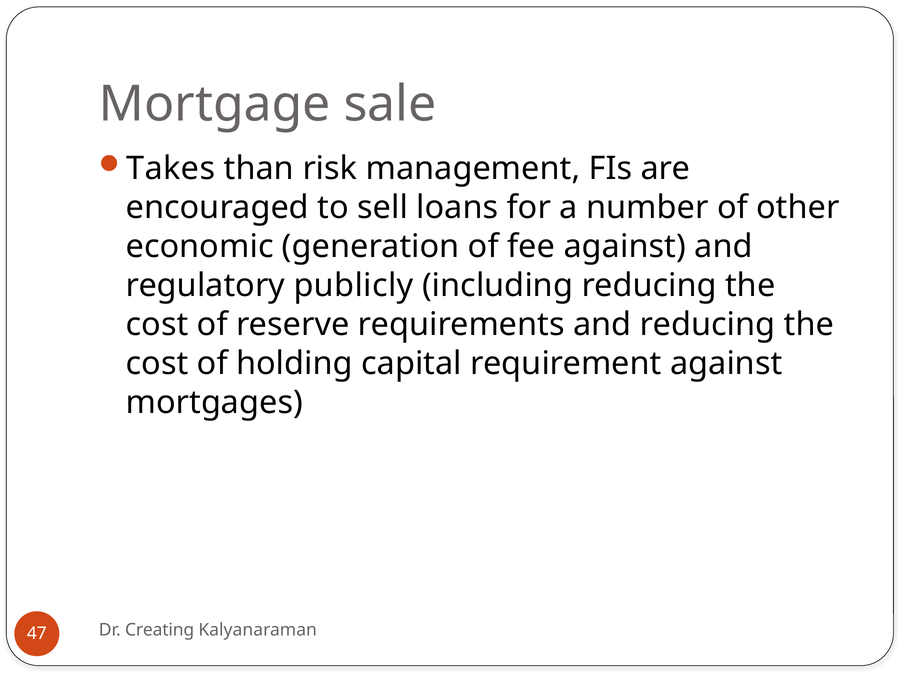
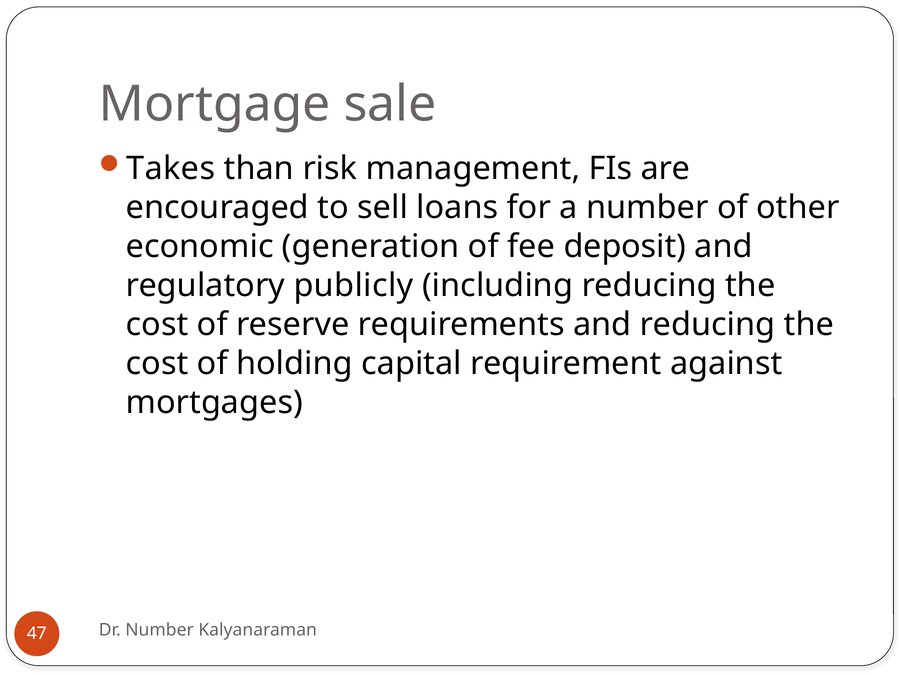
fee against: against -> deposit
Dr Creating: Creating -> Number
